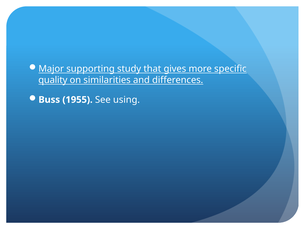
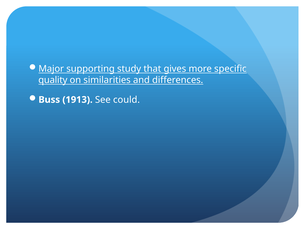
1955: 1955 -> 1913
using: using -> could
